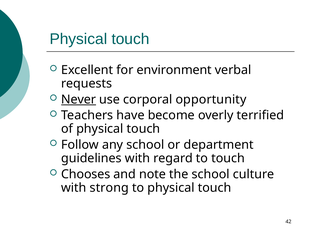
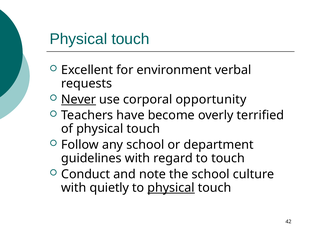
Chooses: Chooses -> Conduct
strong: strong -> quietly
physical at (171, 188) underline: none -> present
